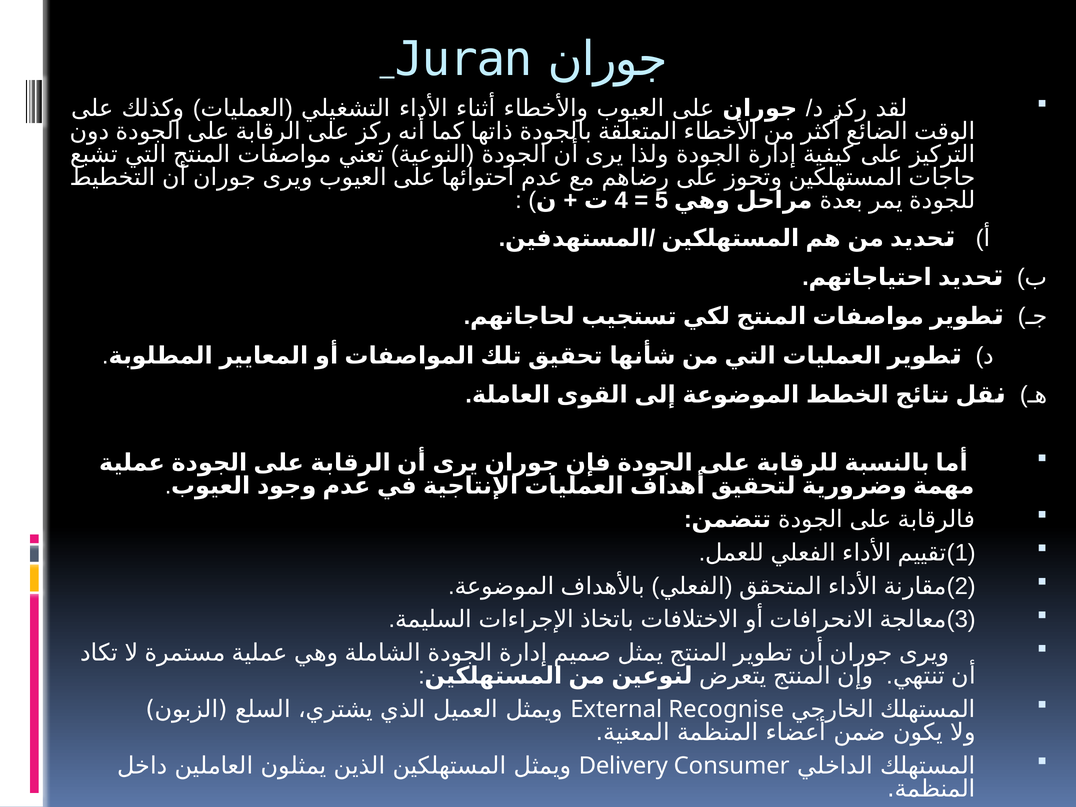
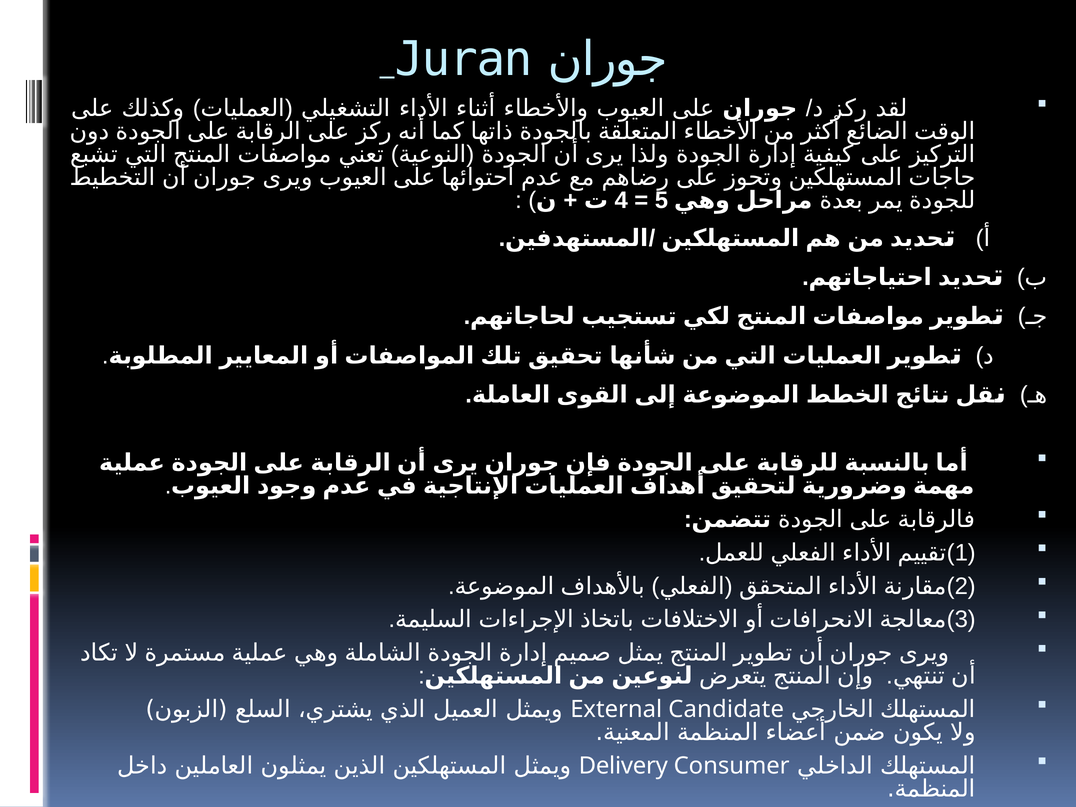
Recognise: Recognise -> Candidate
